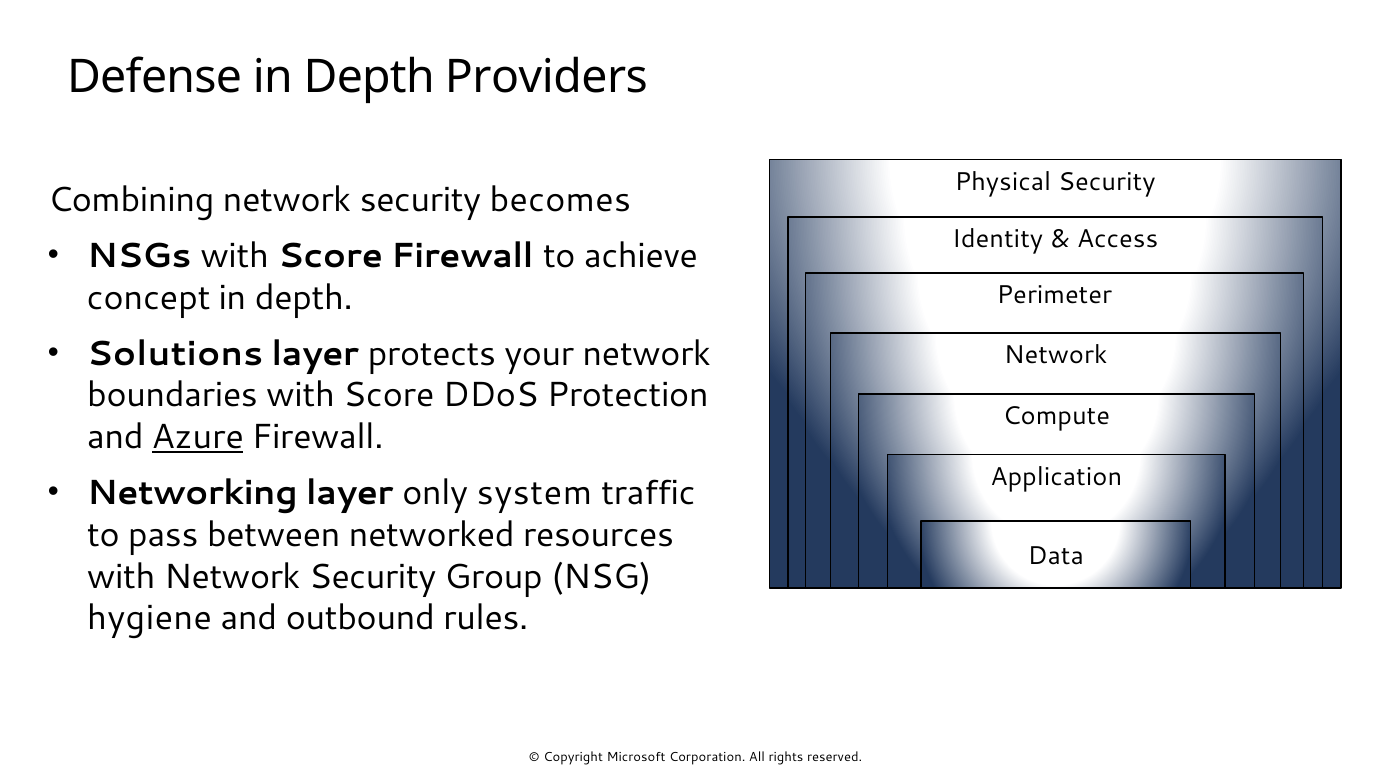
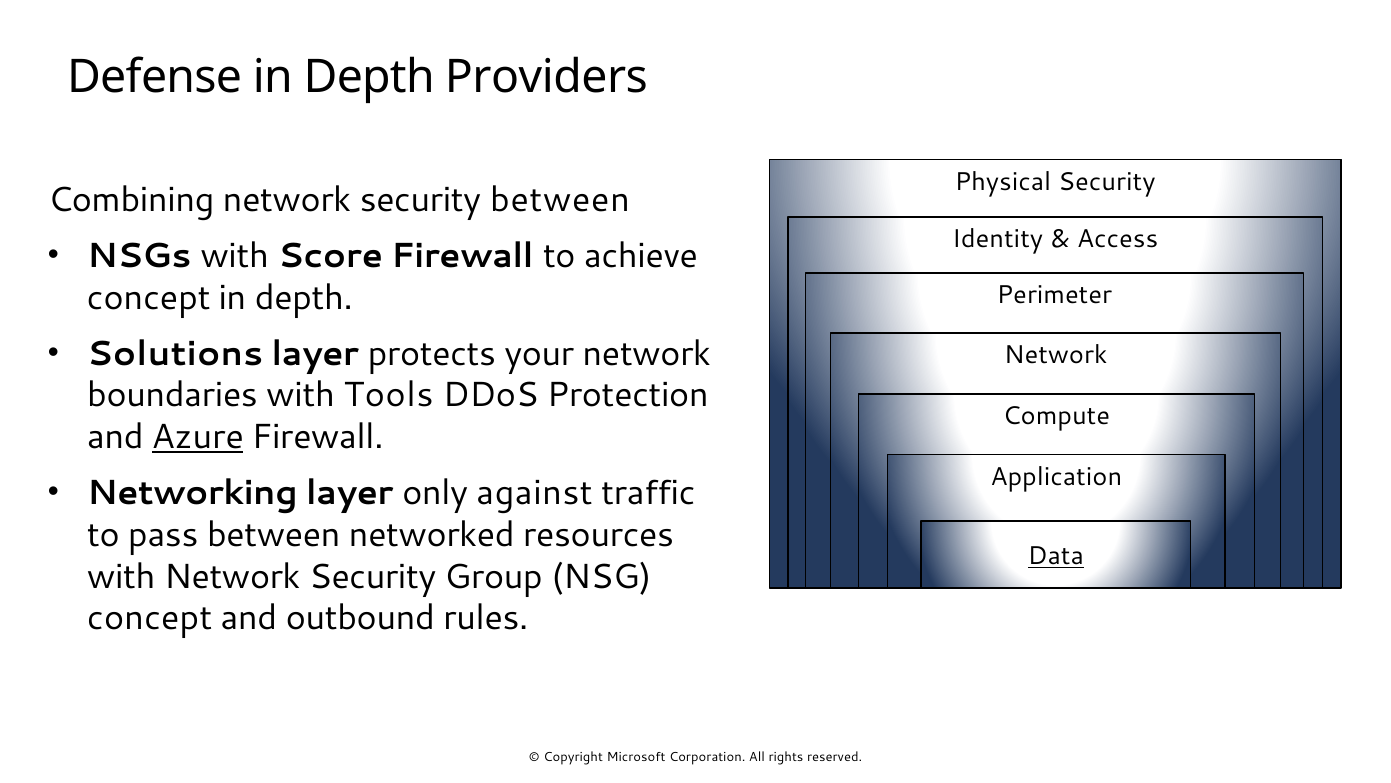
security becomes: becomes -> between
boundaries with Score: Score -> Tools
system: system -> against
Data underline: none -> present
hygiene at (150, 618): hygiene -> concept
